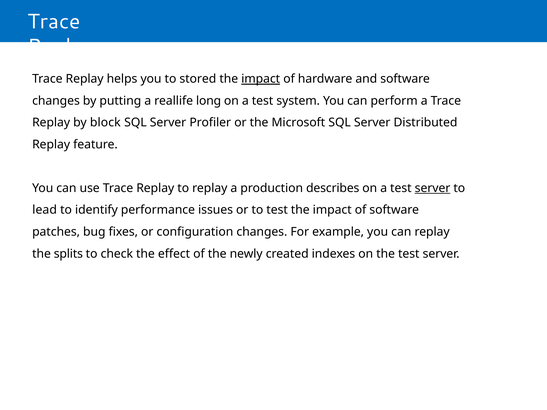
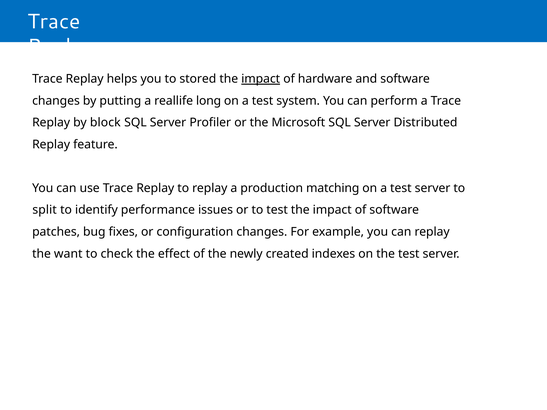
describes: describes -> matching
server at (433, 188) underline: present -> none
lead: lead -> split
splits: splits -> want
